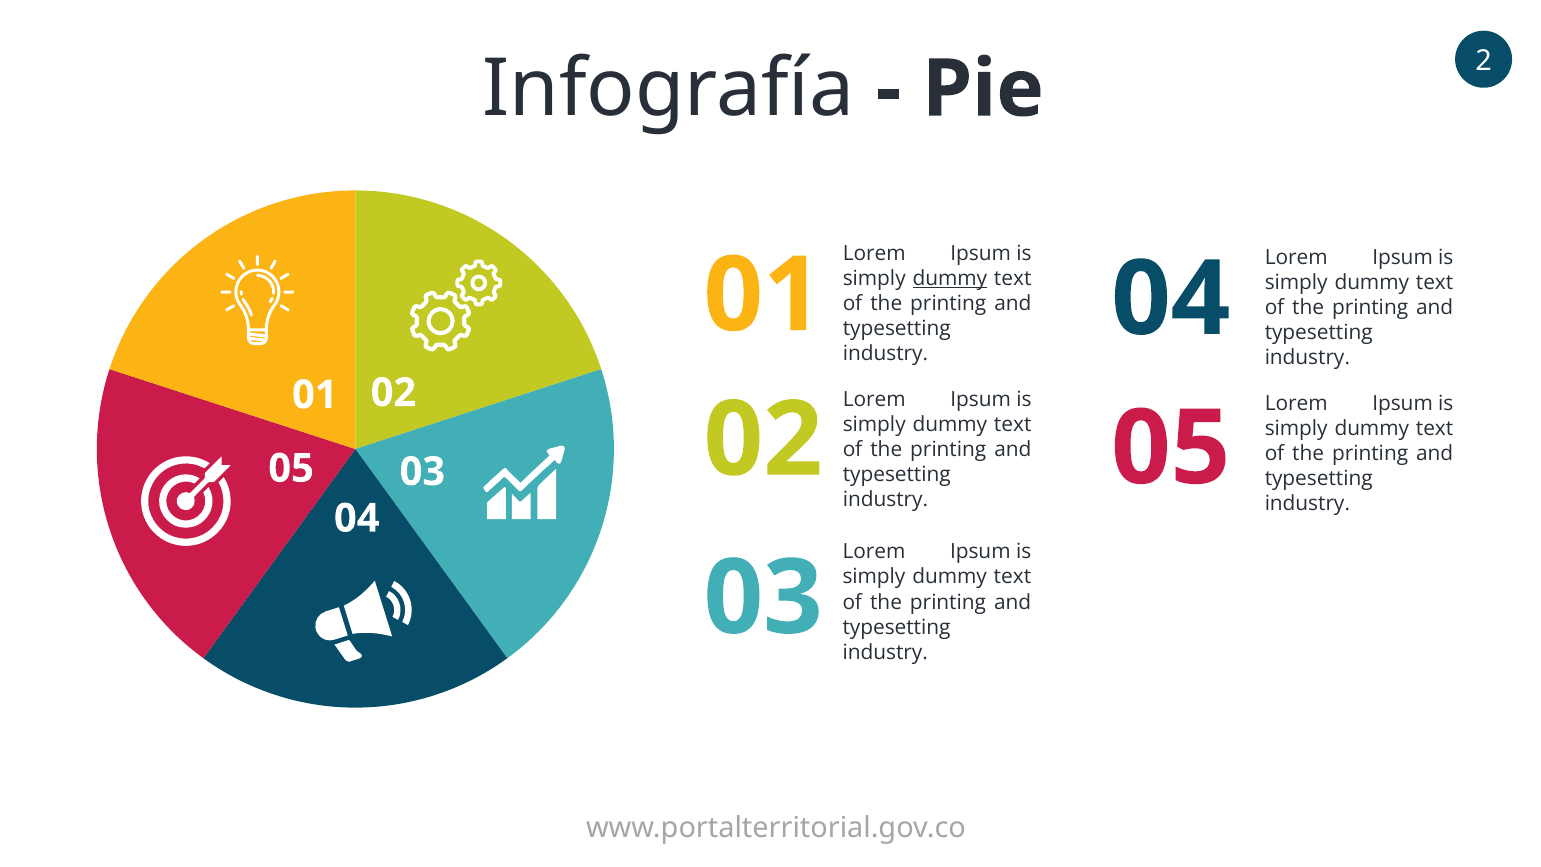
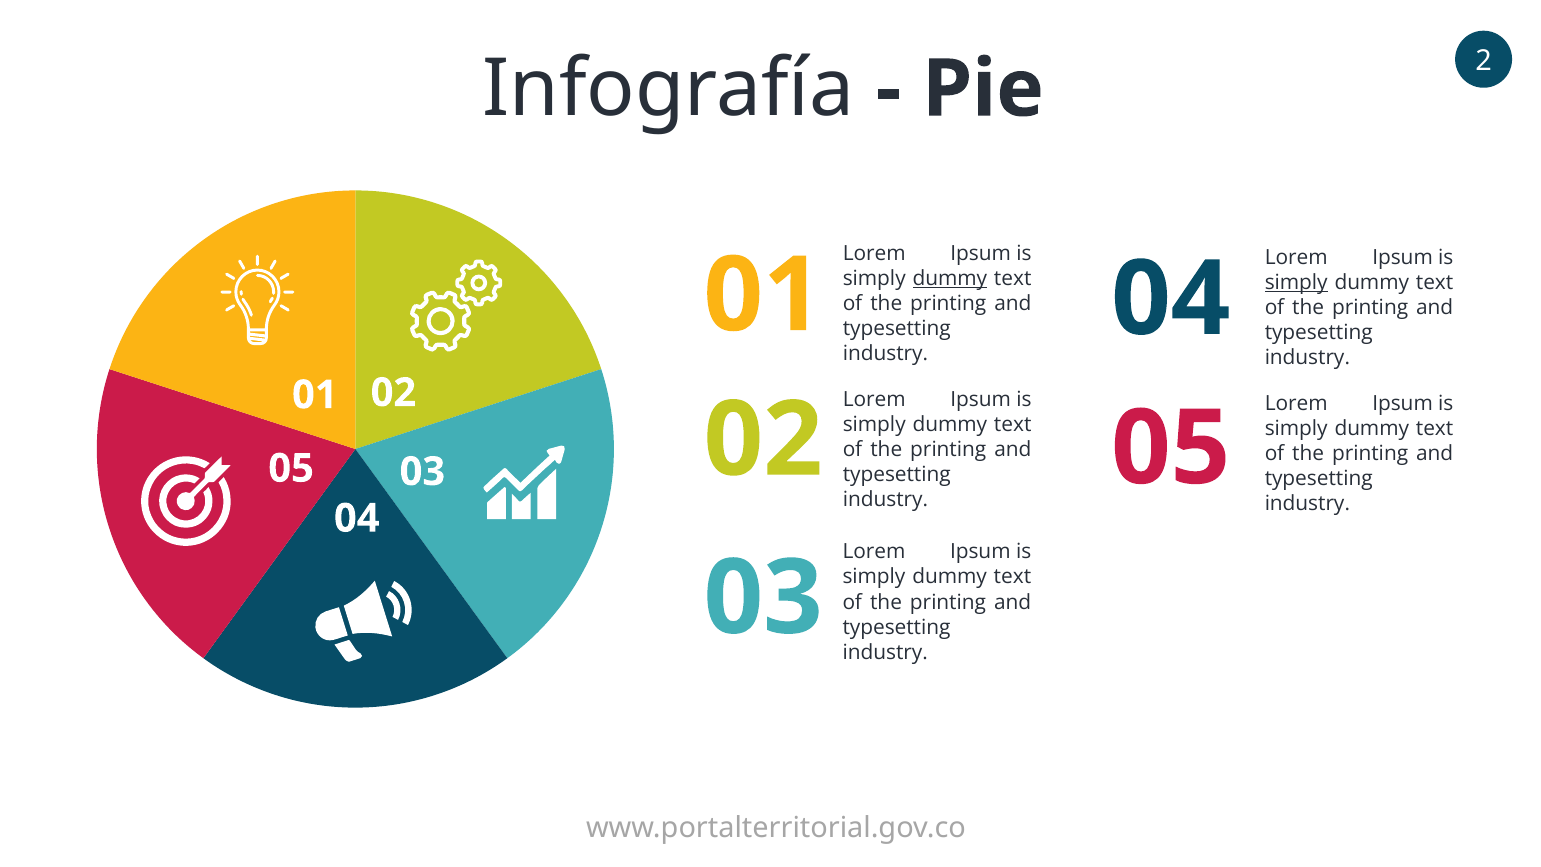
simply at (1296, 282) underline: none -> present
